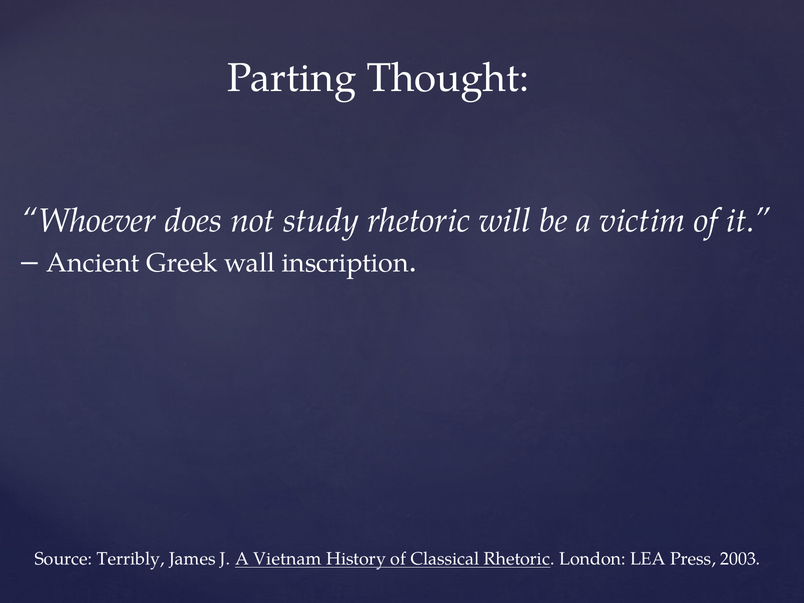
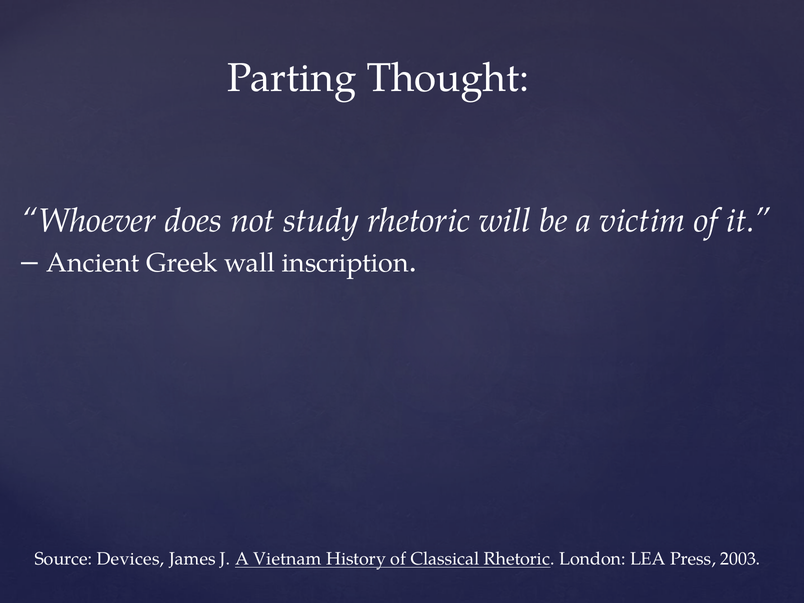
Terribly: Terribly -> Devices
